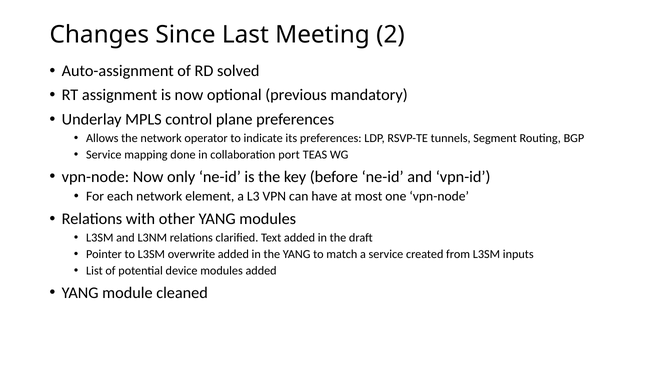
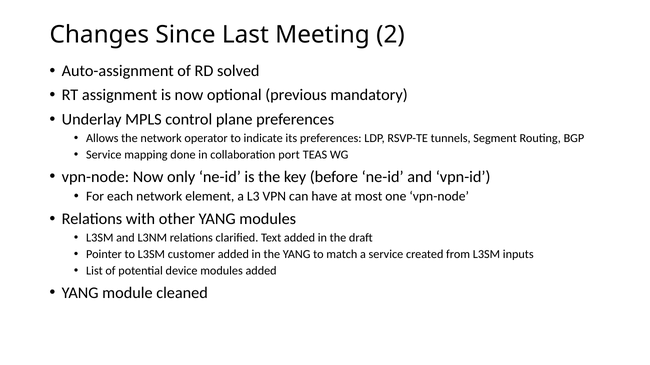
overwrite: overwrite -> customer
